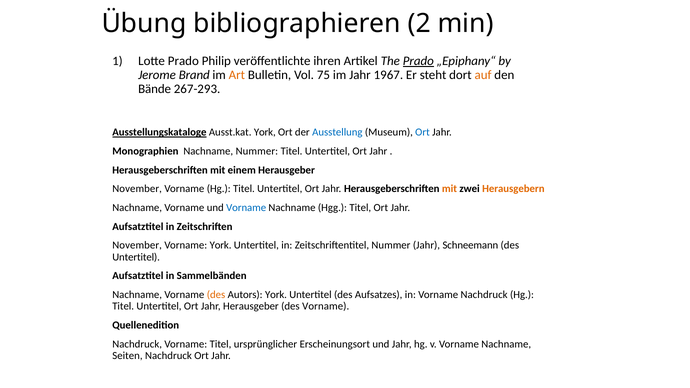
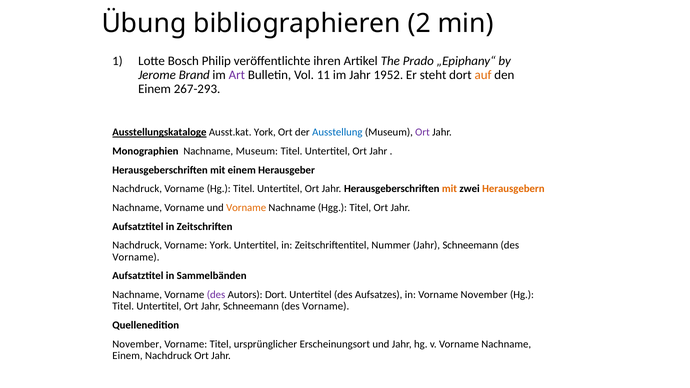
Lotte Prado: Prado -> Bosch
Prado at (418, 61) underline: present -> none
Art colour: orange -> purple
75: 75 -> 11
1967: 1967 -> 1952
Bände at (155, 89): Bände -> Einem
Ort at (422, 132) colour: blue -> purple
Nachname Nummer: Nummer -> Museum
November at (137, 189): November -> Nachdruck
Vorname at (246, 208) colour: blue -> orange
November at (137, 245): November -> Nachdruck
Untertitel at (136, 257): Untertitel -> Vorname
des at (216, 295) colour: orange -> purple
Autors York: York -> Dort
Vorname Nachdruck: Nachdruck -> November
Ort Jahr Herausgeber: Herausgeber -> Schneemann
Nachdruck at (137, 344): Nachdruck -> November
Seiten at (127, 356): Seiten -> Einem
